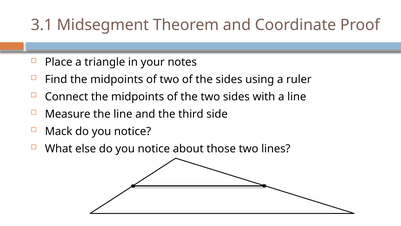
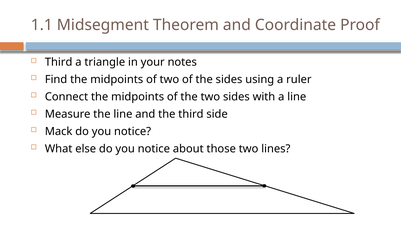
3.1: 3.1 -> 1.1
Place at (59, 62): Place -> Third
